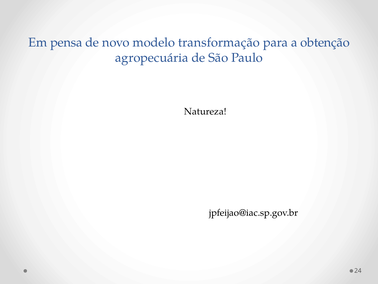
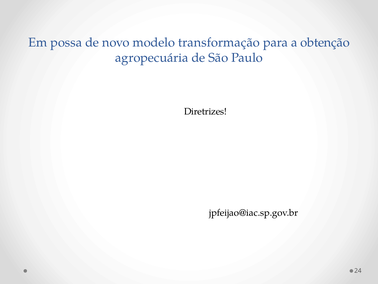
pensa: pensa -> possa
Natureza: Natureza -> Diretrizes
